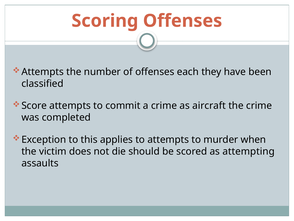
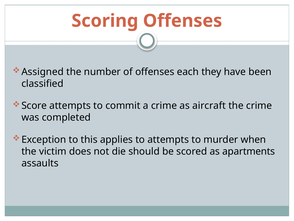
Attempts at (43, 72): Attempts -> Assigned
attempting: attempting -> apartments
